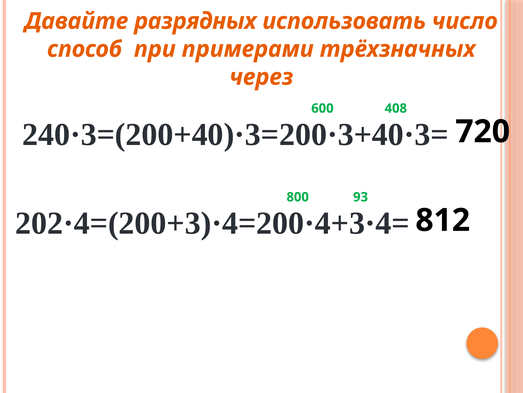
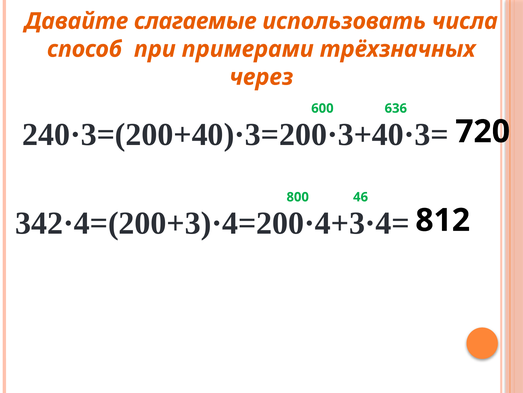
разрядных: разрядных -> слагаемые
число: число -> числа
408: 408 -> 636
93: 93 -> 46
202·4=(200+3)·4=200·4+3·4=: 202·4=(200+3)·4=200·4+3·4= -> 342·4=(200+3)·4=200·4+3·4=
